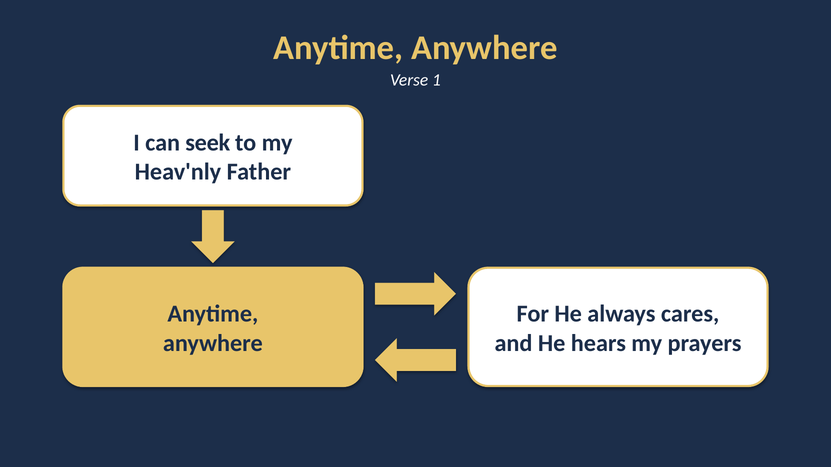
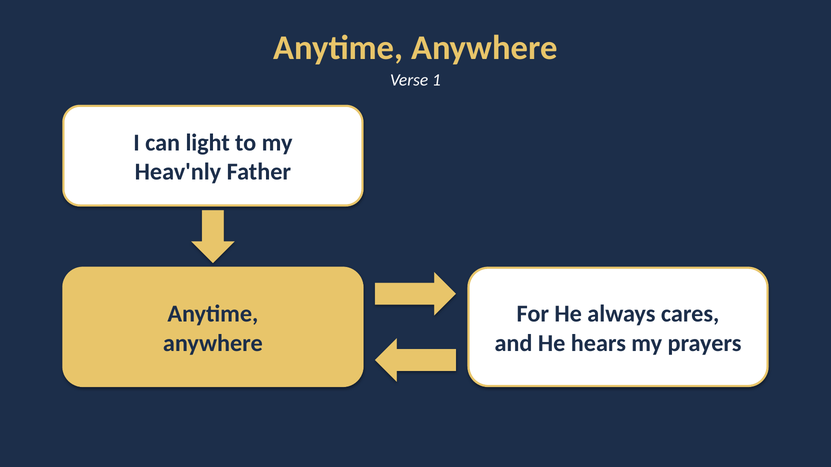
seek: seek -> light
